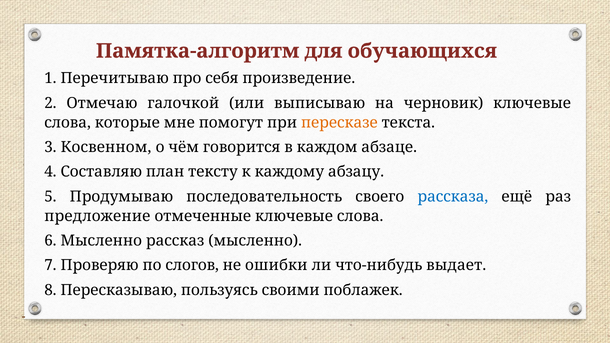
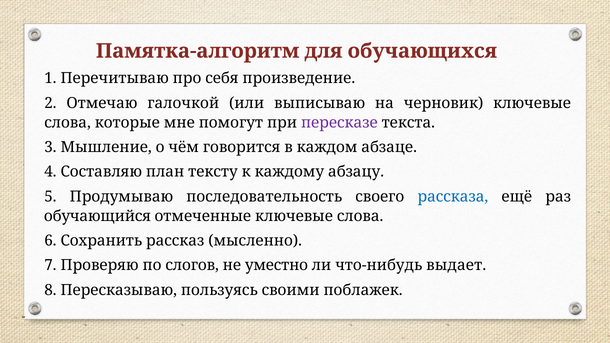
пересказе colour: orange -> purple
Косвенном: Косвенном -> Мышление
предложение: предложение -> обучающийся
6 Мысленно: Мысленно -> Сохранить
ошибки: ошибки -> уместно
